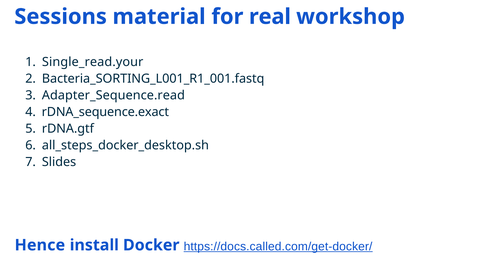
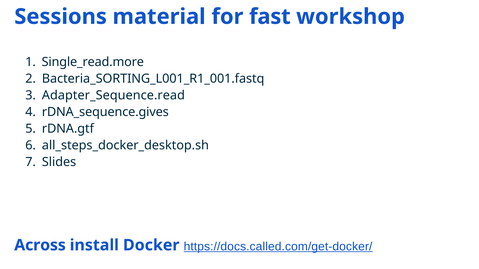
real: real -> fast
Single_read.your: Single_read.your -> Single_read.more
rDNA_sequence.exact: rDNA_sequence.exact -> rDNA_sequence.gives
Hence: Hence -> Across
